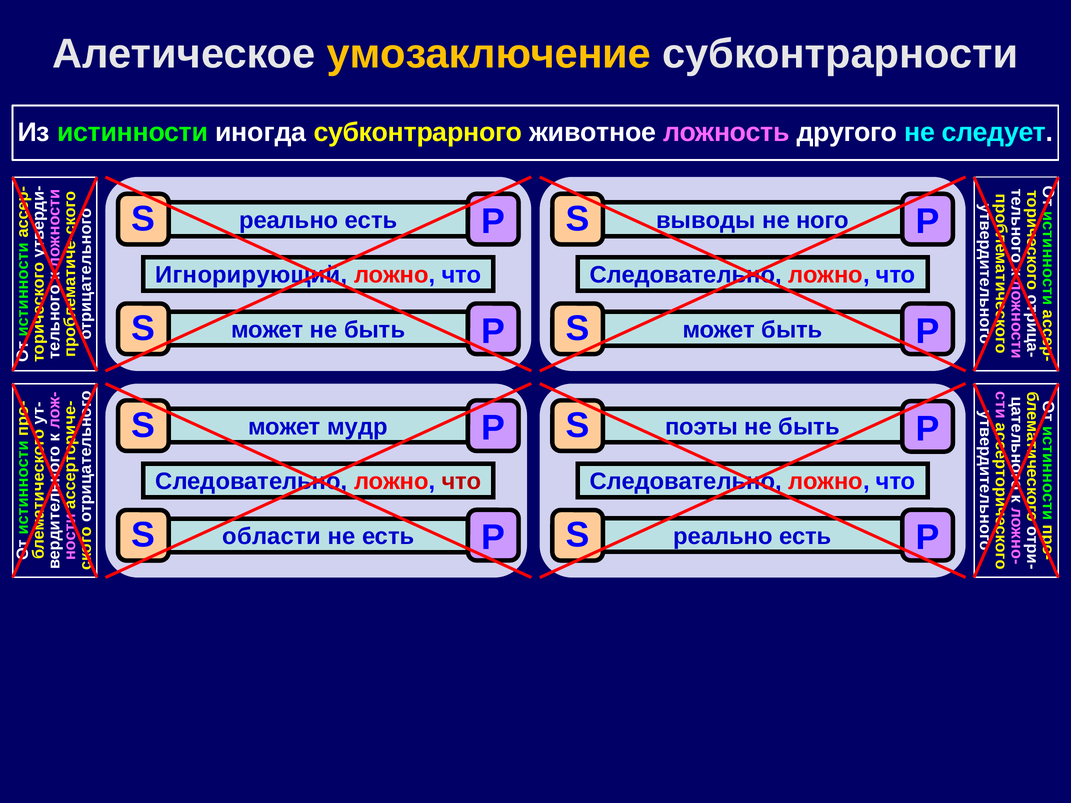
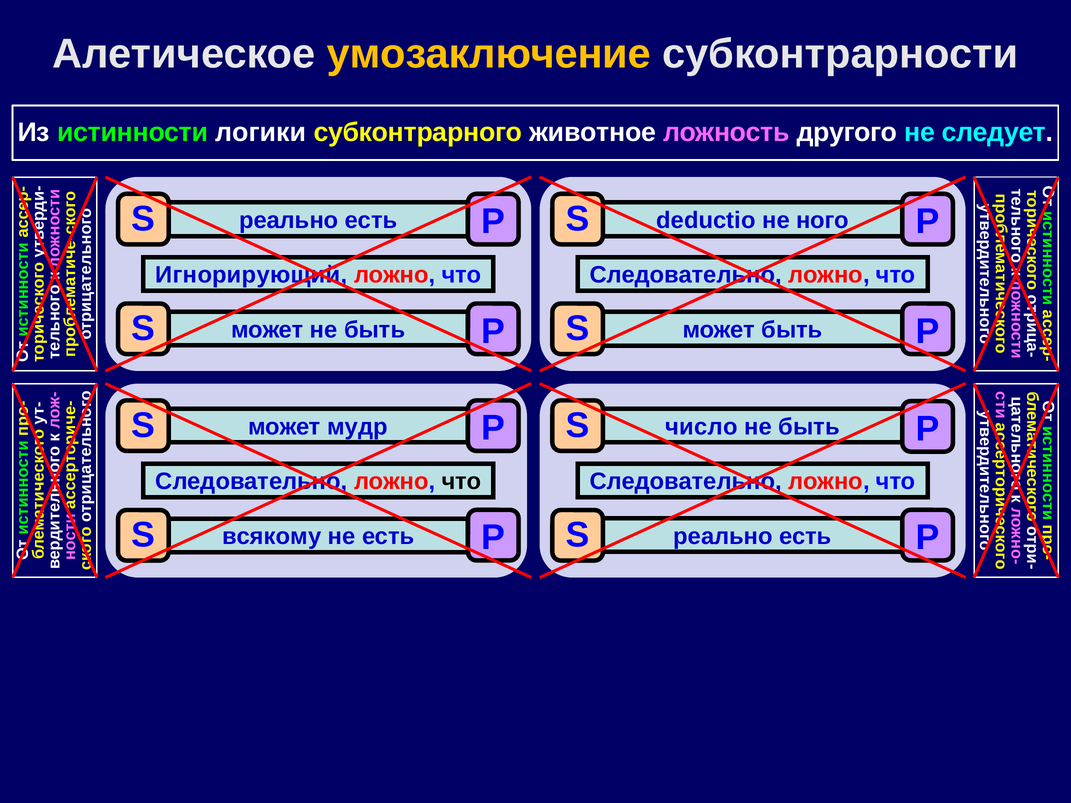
иногда: иногда -> логики
выводы: выводы -> deductio
поэты: поэты -> число
что at (461, 482) colour: red -> black
области: области -> всякому
